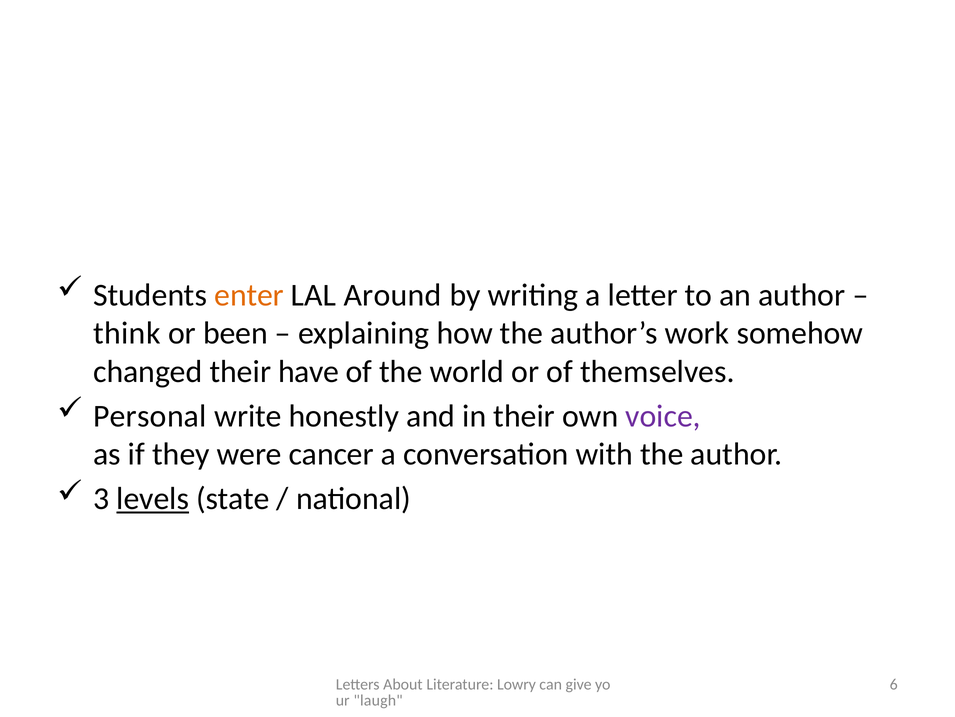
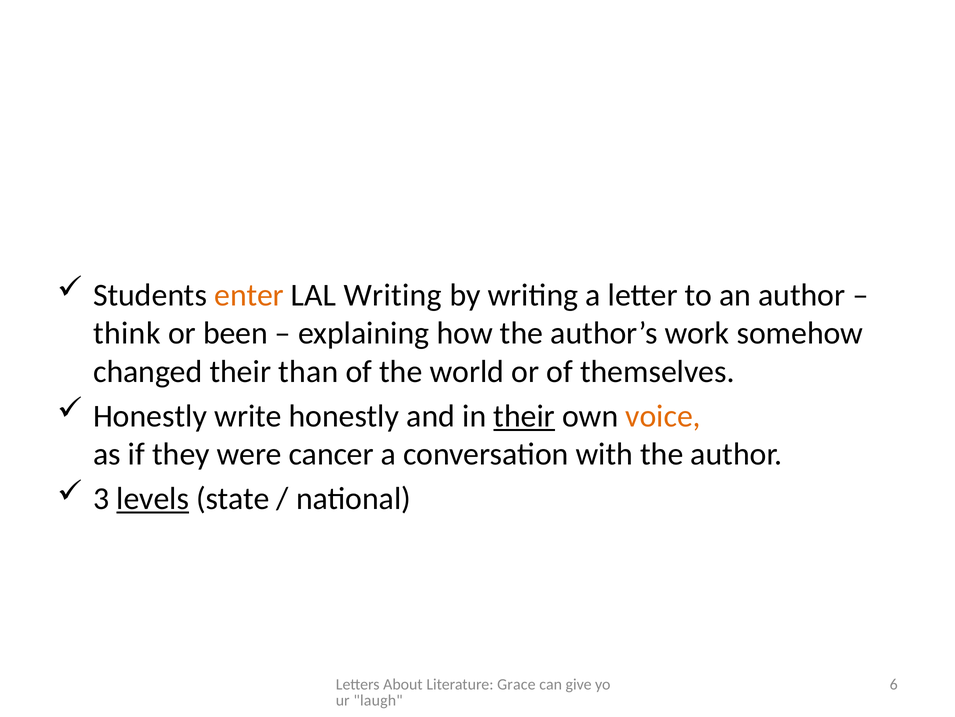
LAL Around: Around -> Writing
have: have -> than
Personal at (150, 416): Personal -> Honestly
their at (524, 416) underline: none -> present
voice colour: purple -> orange
Lowry: Lowry -> Grace
